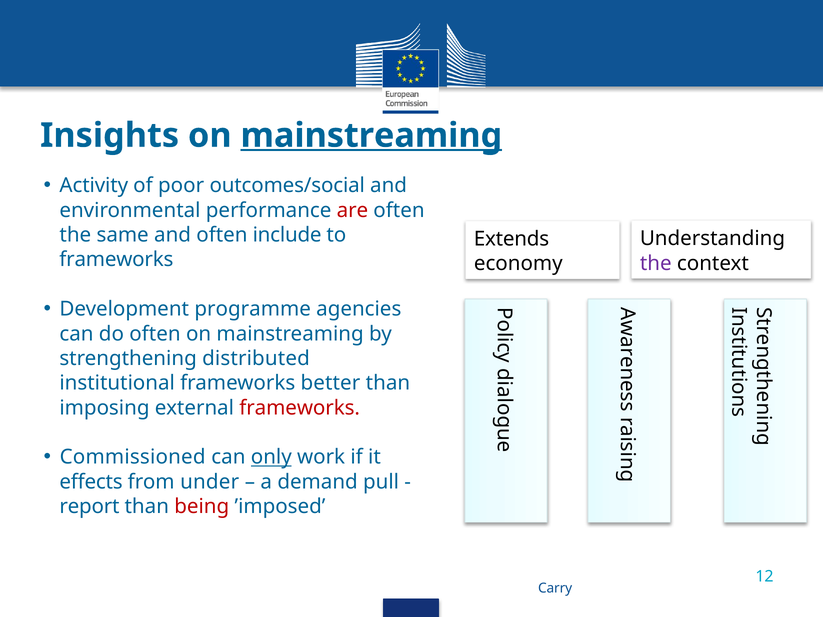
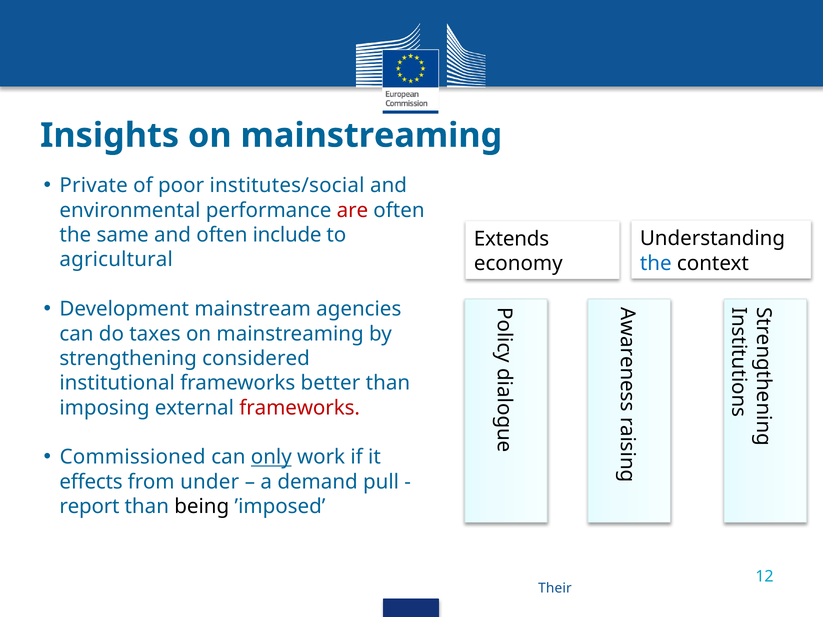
mainstreaming at (371, 136) underline: present -> none
Activity: Activity -> Private
outcomes/social: outcomes/social -> institutes/social
frameworks at (116, 260): frameworks -> agricultural
the at (656, 263) colour: purple -> blue
programme: programme -> mainstream
do often: often -> taxes
distributed: distributed -> considered
being colour: red -> black
Carry: Carry -> Their
